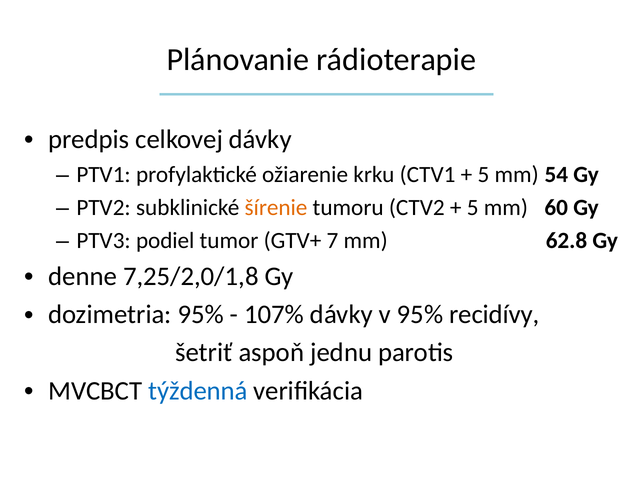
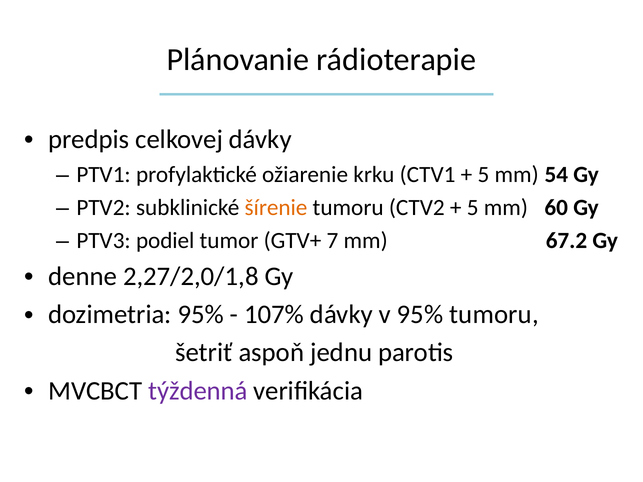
62.8: 62.8 -> 67.2
7,25/2,0/1,8: 7,25/2,0/1,8 -> 2,27/2,0/1,8
95% recidívy: recidívy -> tumoru
týždenná colour: blue -> purple
